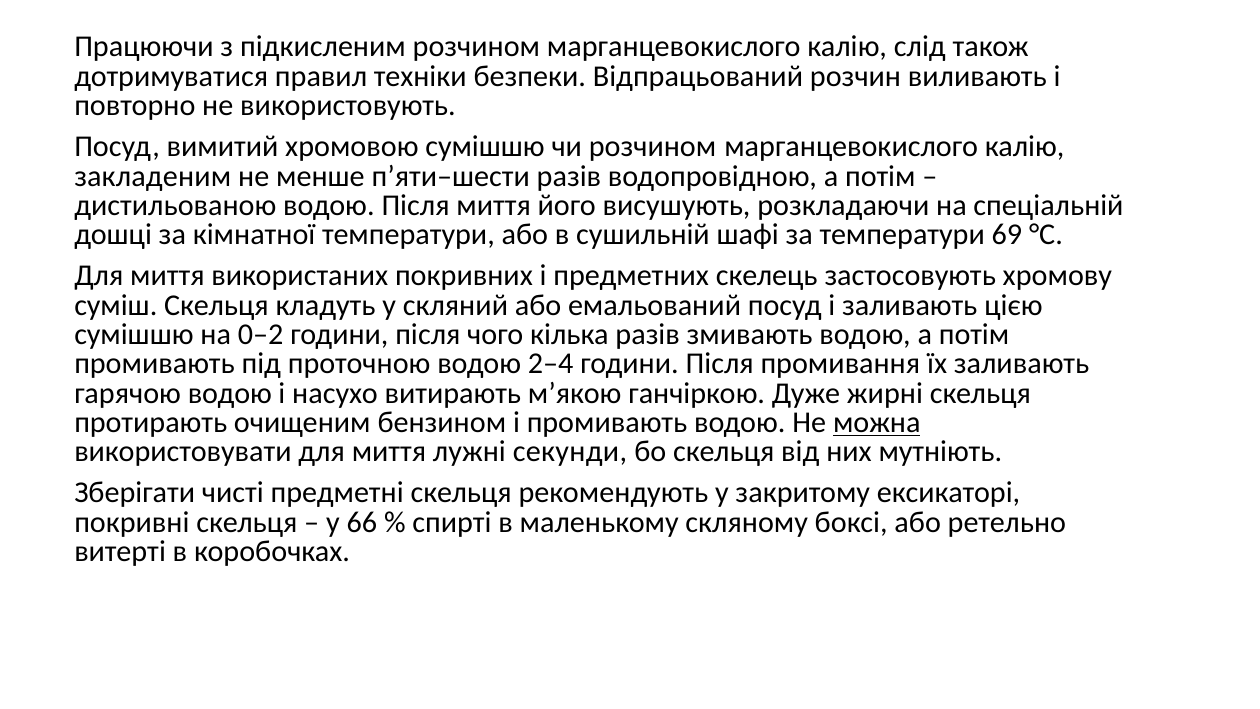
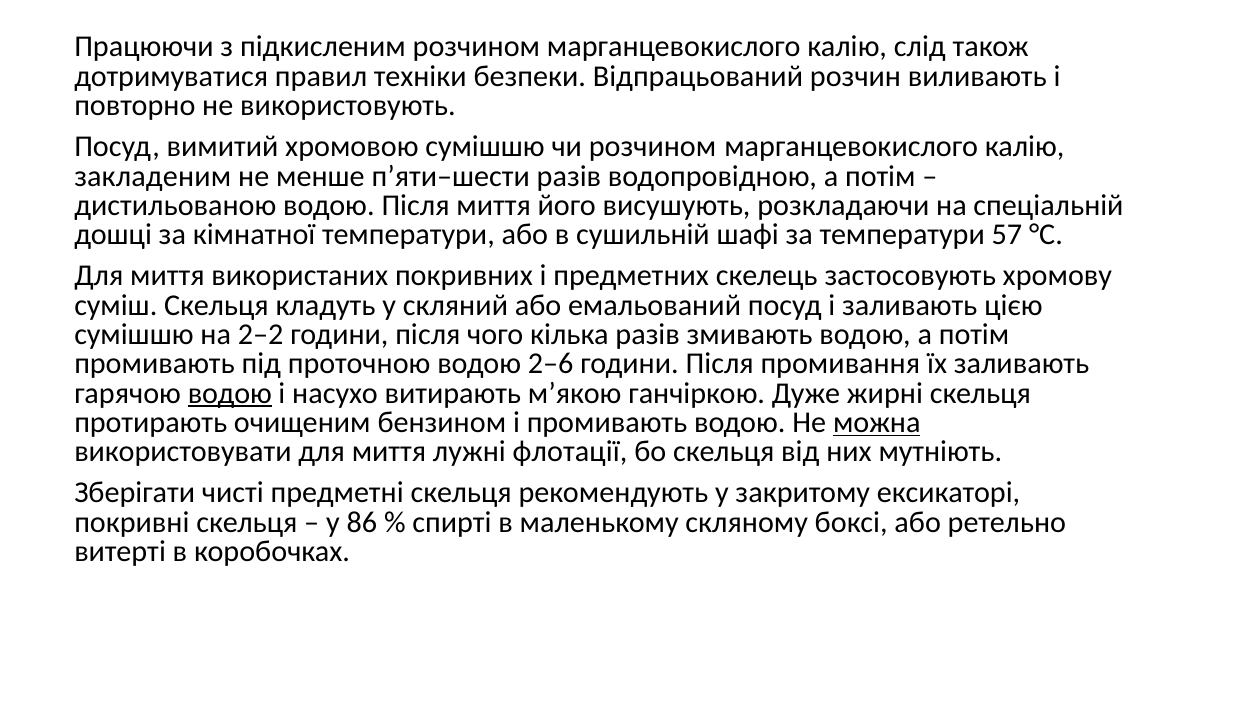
69: 69 -> 57
0–2: 0–2 -> 2–2
2–4: 2–4 -> 2–6
водою at (230, 393) underline: none -> present
секунди: секунди -> флотації
66: 66 -> 86
